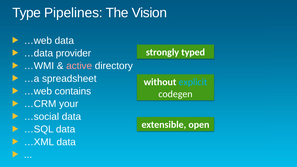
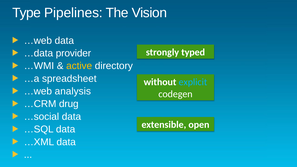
active colour: pink -> yellow
contains: contains -> analysis
your: your -> drug
